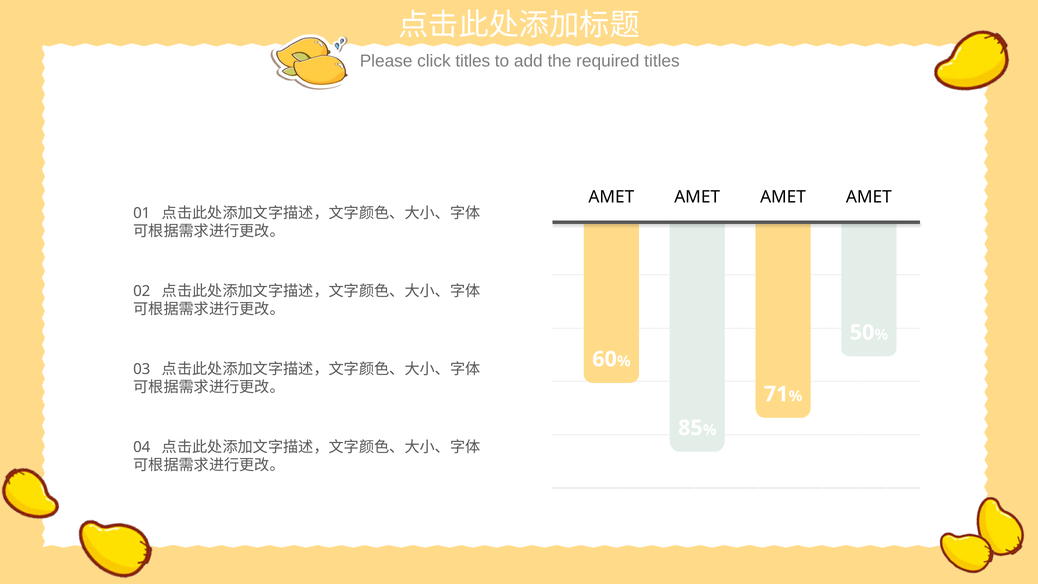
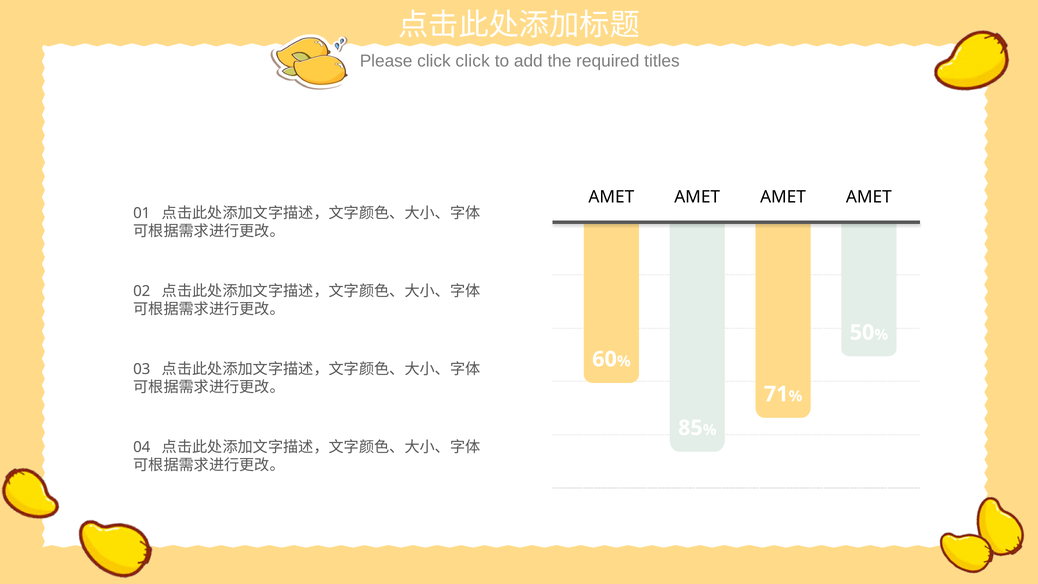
click titles: titles -> click
